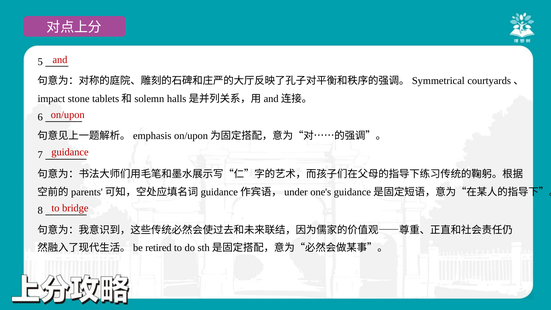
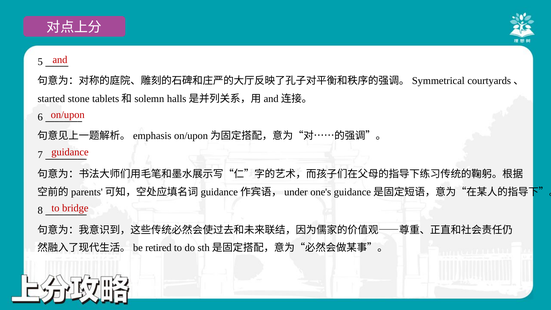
impact: impact -> started
